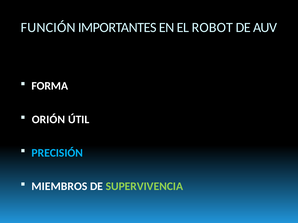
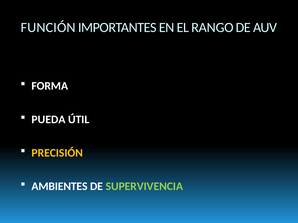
ROBOT: ROBOT -> RANGO
ORIÓN: ORIÓN -> PUEDA
PRECISIÓN colour: light blue -> yellow
MIEMBROS: MIEMBROS -> AMBIENTES
